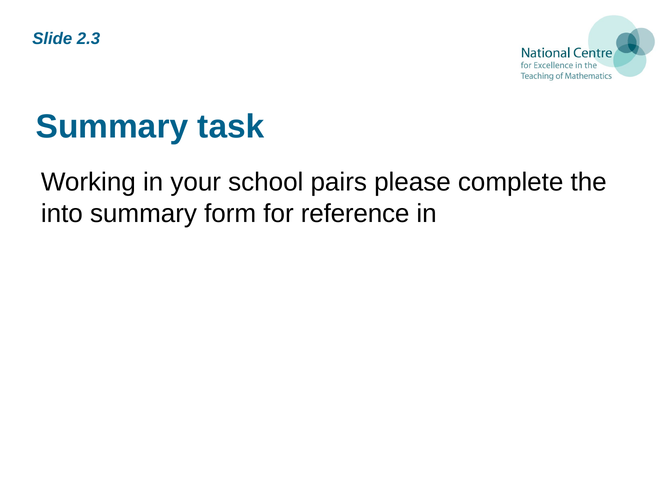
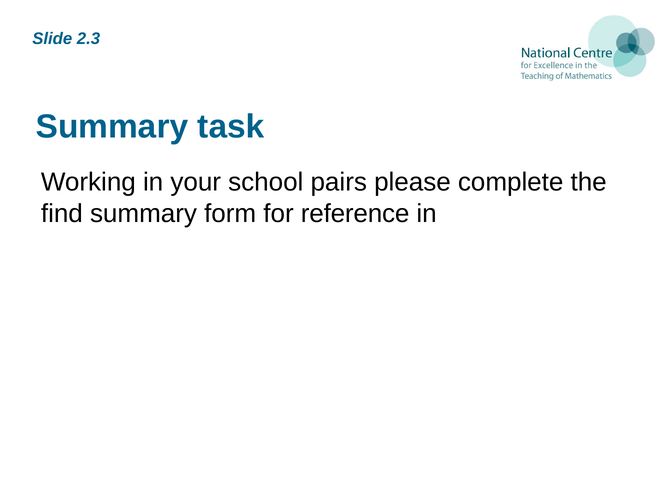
into: into -> find
